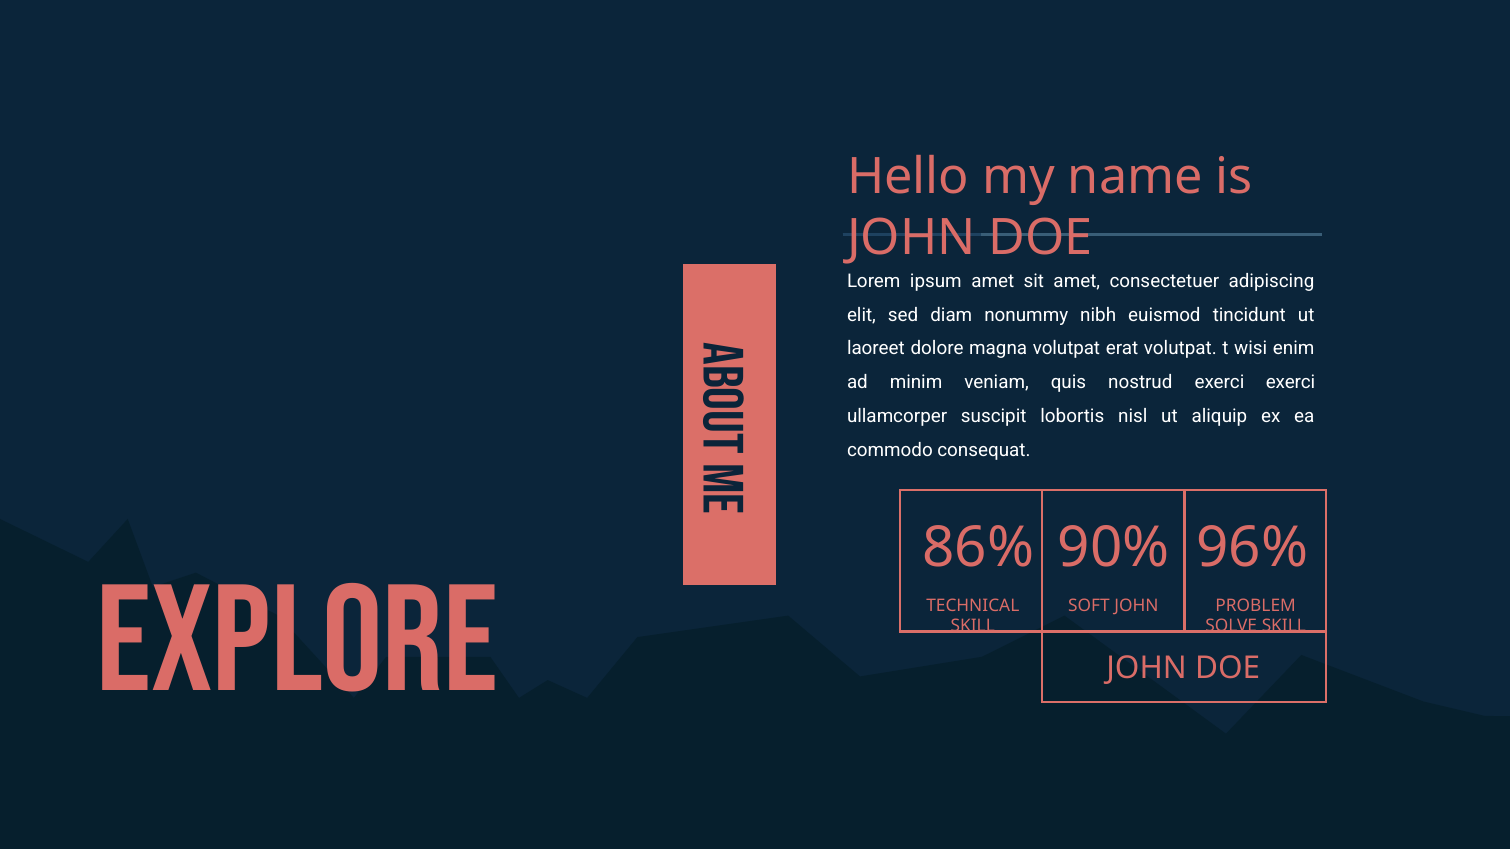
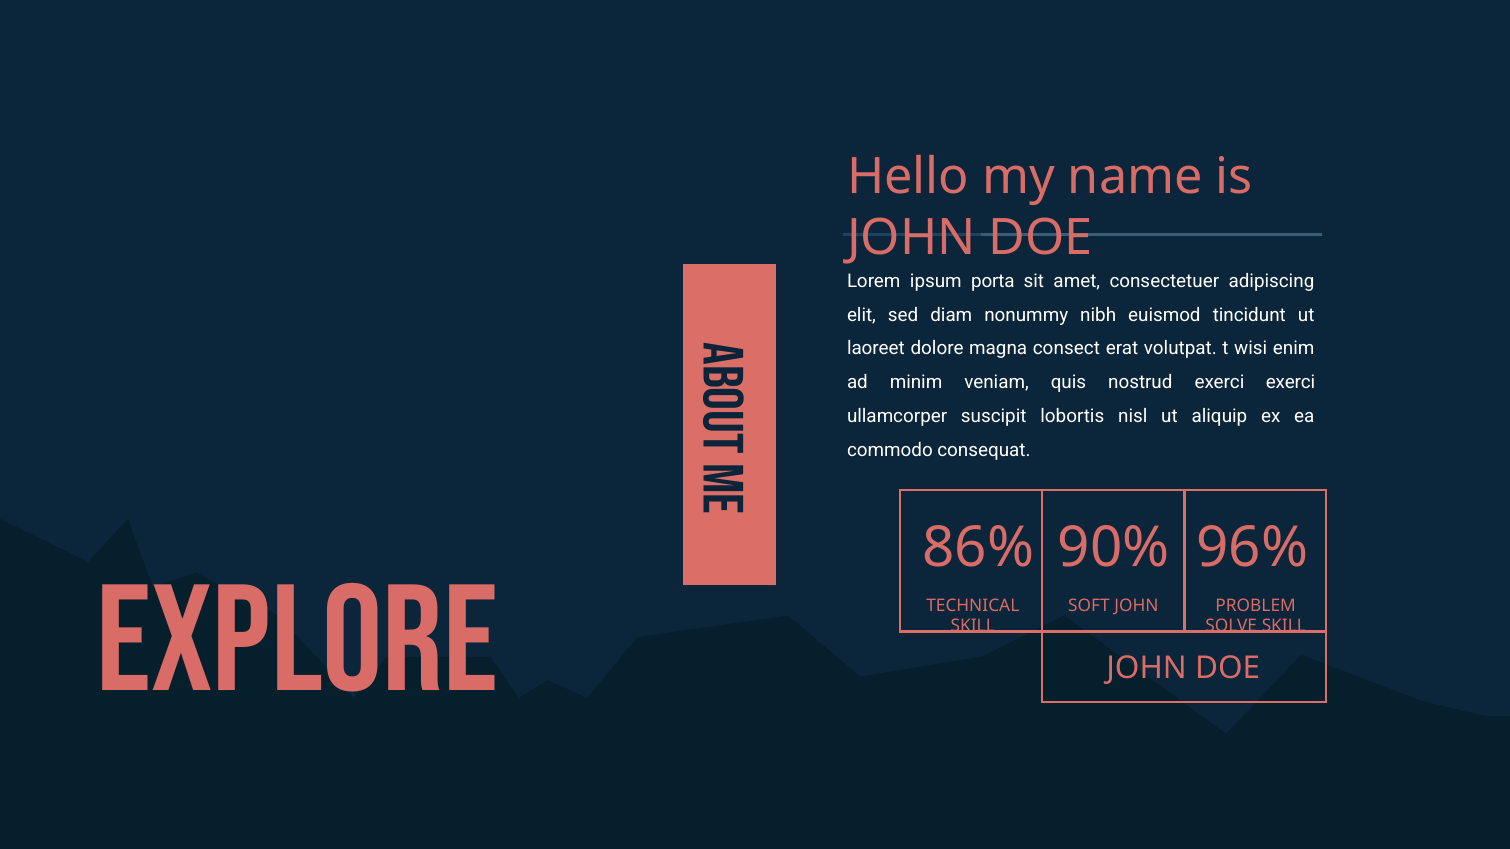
ipsum amet: amet -> porta
magna volutpat: volutpat -> consect
